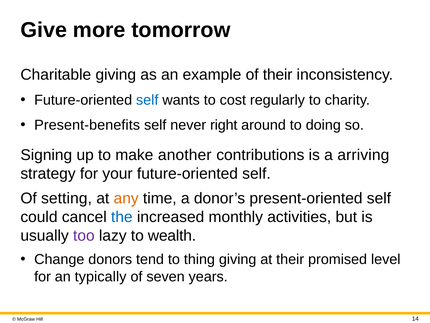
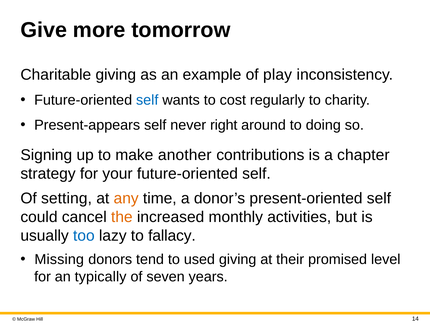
of their: their -> play
Present-benefits: Present-benefits -> Present-appears
arriving: arriving -> chapter
the colour: blue -> orange
too colour: purple -> blue
wealth: wealth -> fallacy
Change: Change -> Missing
thing: thing -> used
